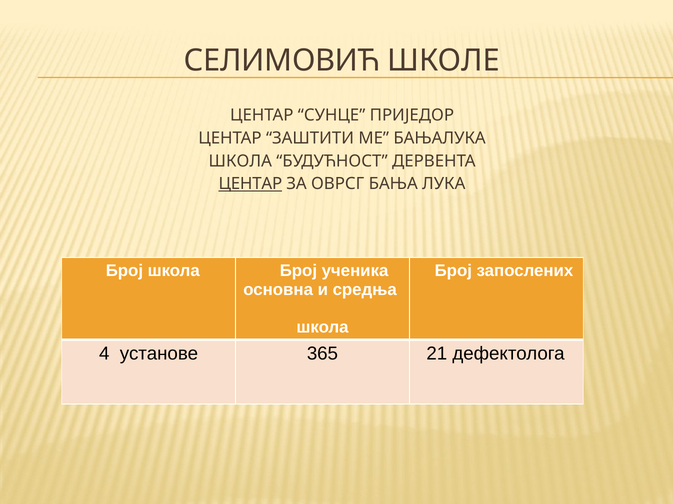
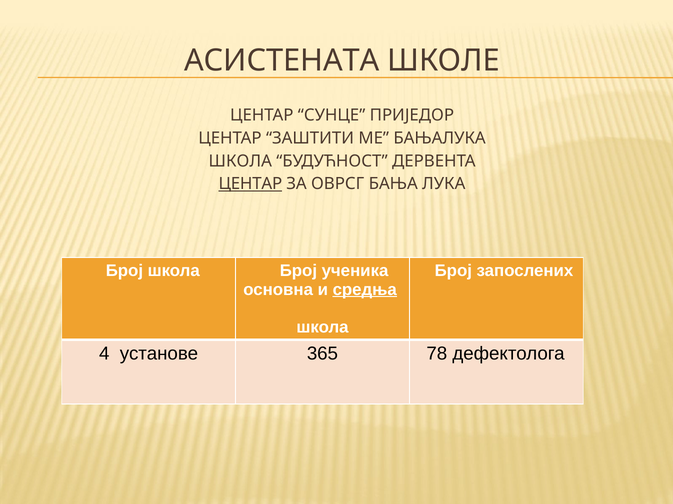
СЕЛИМОВИЋ: СЕЛИМОВИЋ -> АСИСТЕНАТА
средња underline: none -> present
21: 21 -> 78
